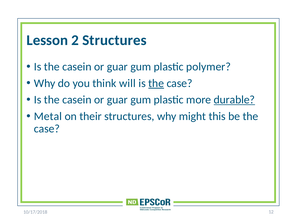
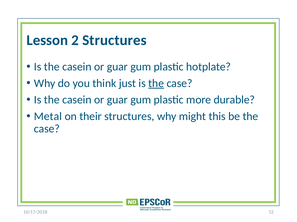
polymer: polymer -> hotplate
will: will -> just
durable underline: present -> none
